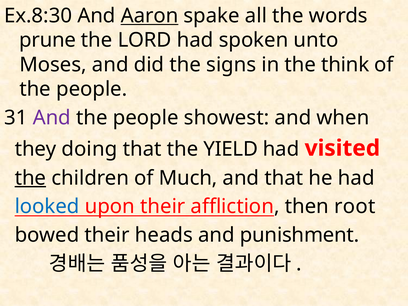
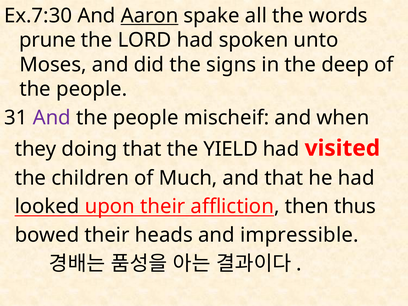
Ex.8:30: Ex.8:30 -> Ex.7:30
think: think -> deep
showest: showest -> mischeif
the at (30, 178) underline: present -> none
looked colour: blue -> black
root: root -> thus
punishment: punishment -> impressible
